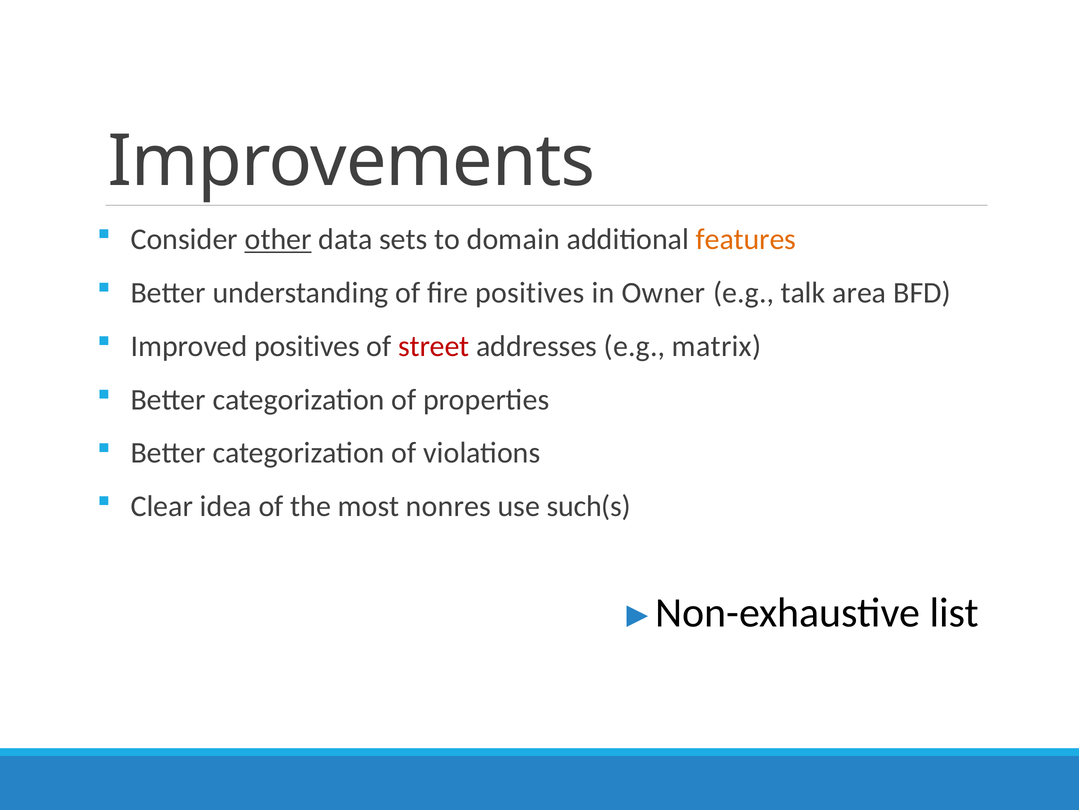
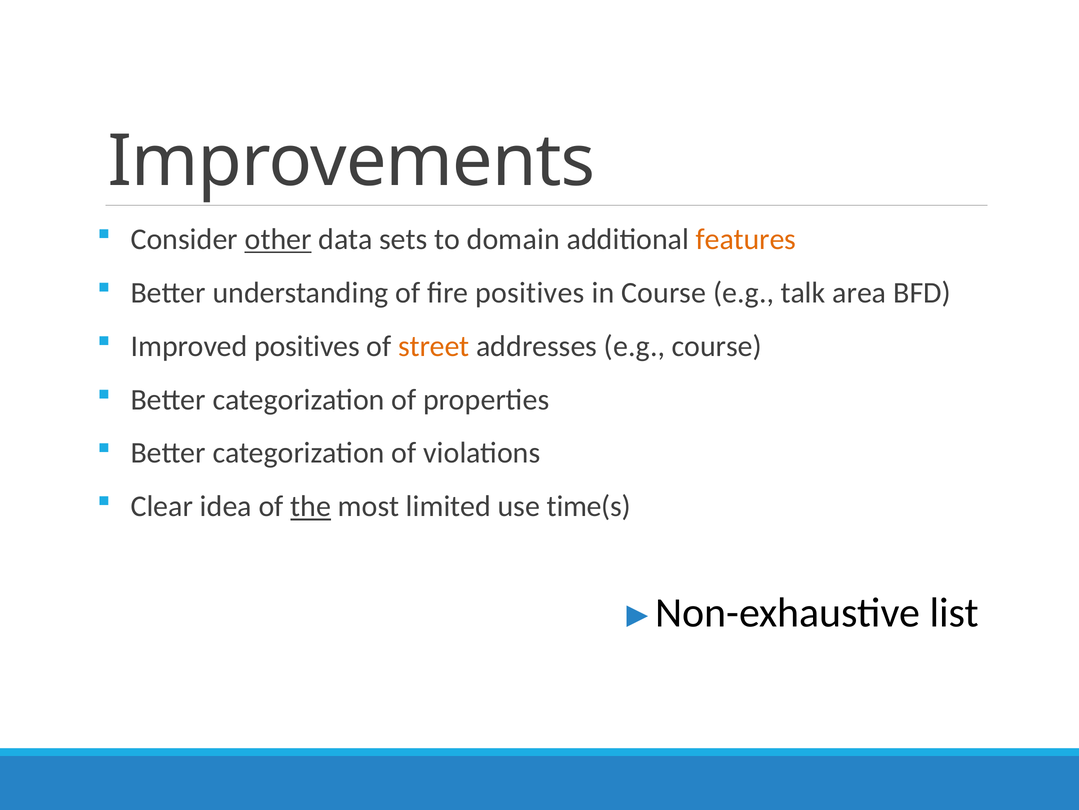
in Owner: Owner -> Course
street colour: red -> orange
e.g matrix: matrix -> course
the underline: none -> present
nonres: nonres -> limited
such(s: such(s -> time(s
